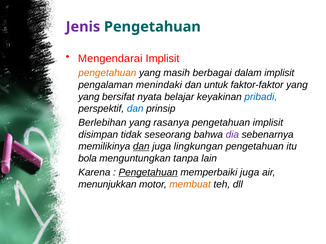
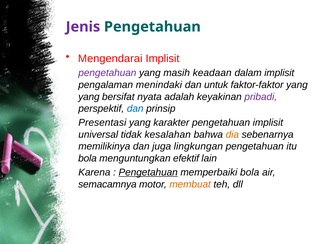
pengetahuan at (107, 73) colour: orange -> purple
berbagai: berbagai -> keadaan
belajar: belajar -> adalah
pribadi colour: blue -> purple
Berlebihan: Berlebihan -> Presentasi
rasanya: rasanya -> karakter
disimpan: disimpan -> universal
seseorang: seseorang -> kesalahan
dia colour: purple -> orange
dan at (141, 147) underline: present -> none
tanpa: tanpa -> efektif
memperbaiki juga: juga -> bola
menunjukkan: menunjukkan -> semacamnya
